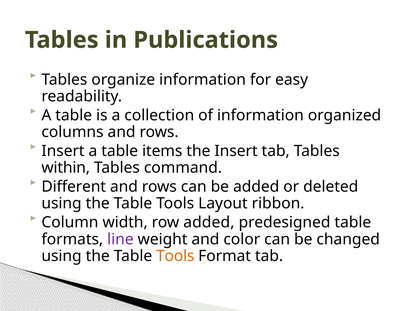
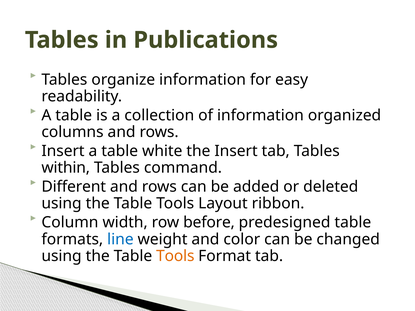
items: items -> white
row added: added -> before
line colour: purple -> blue
